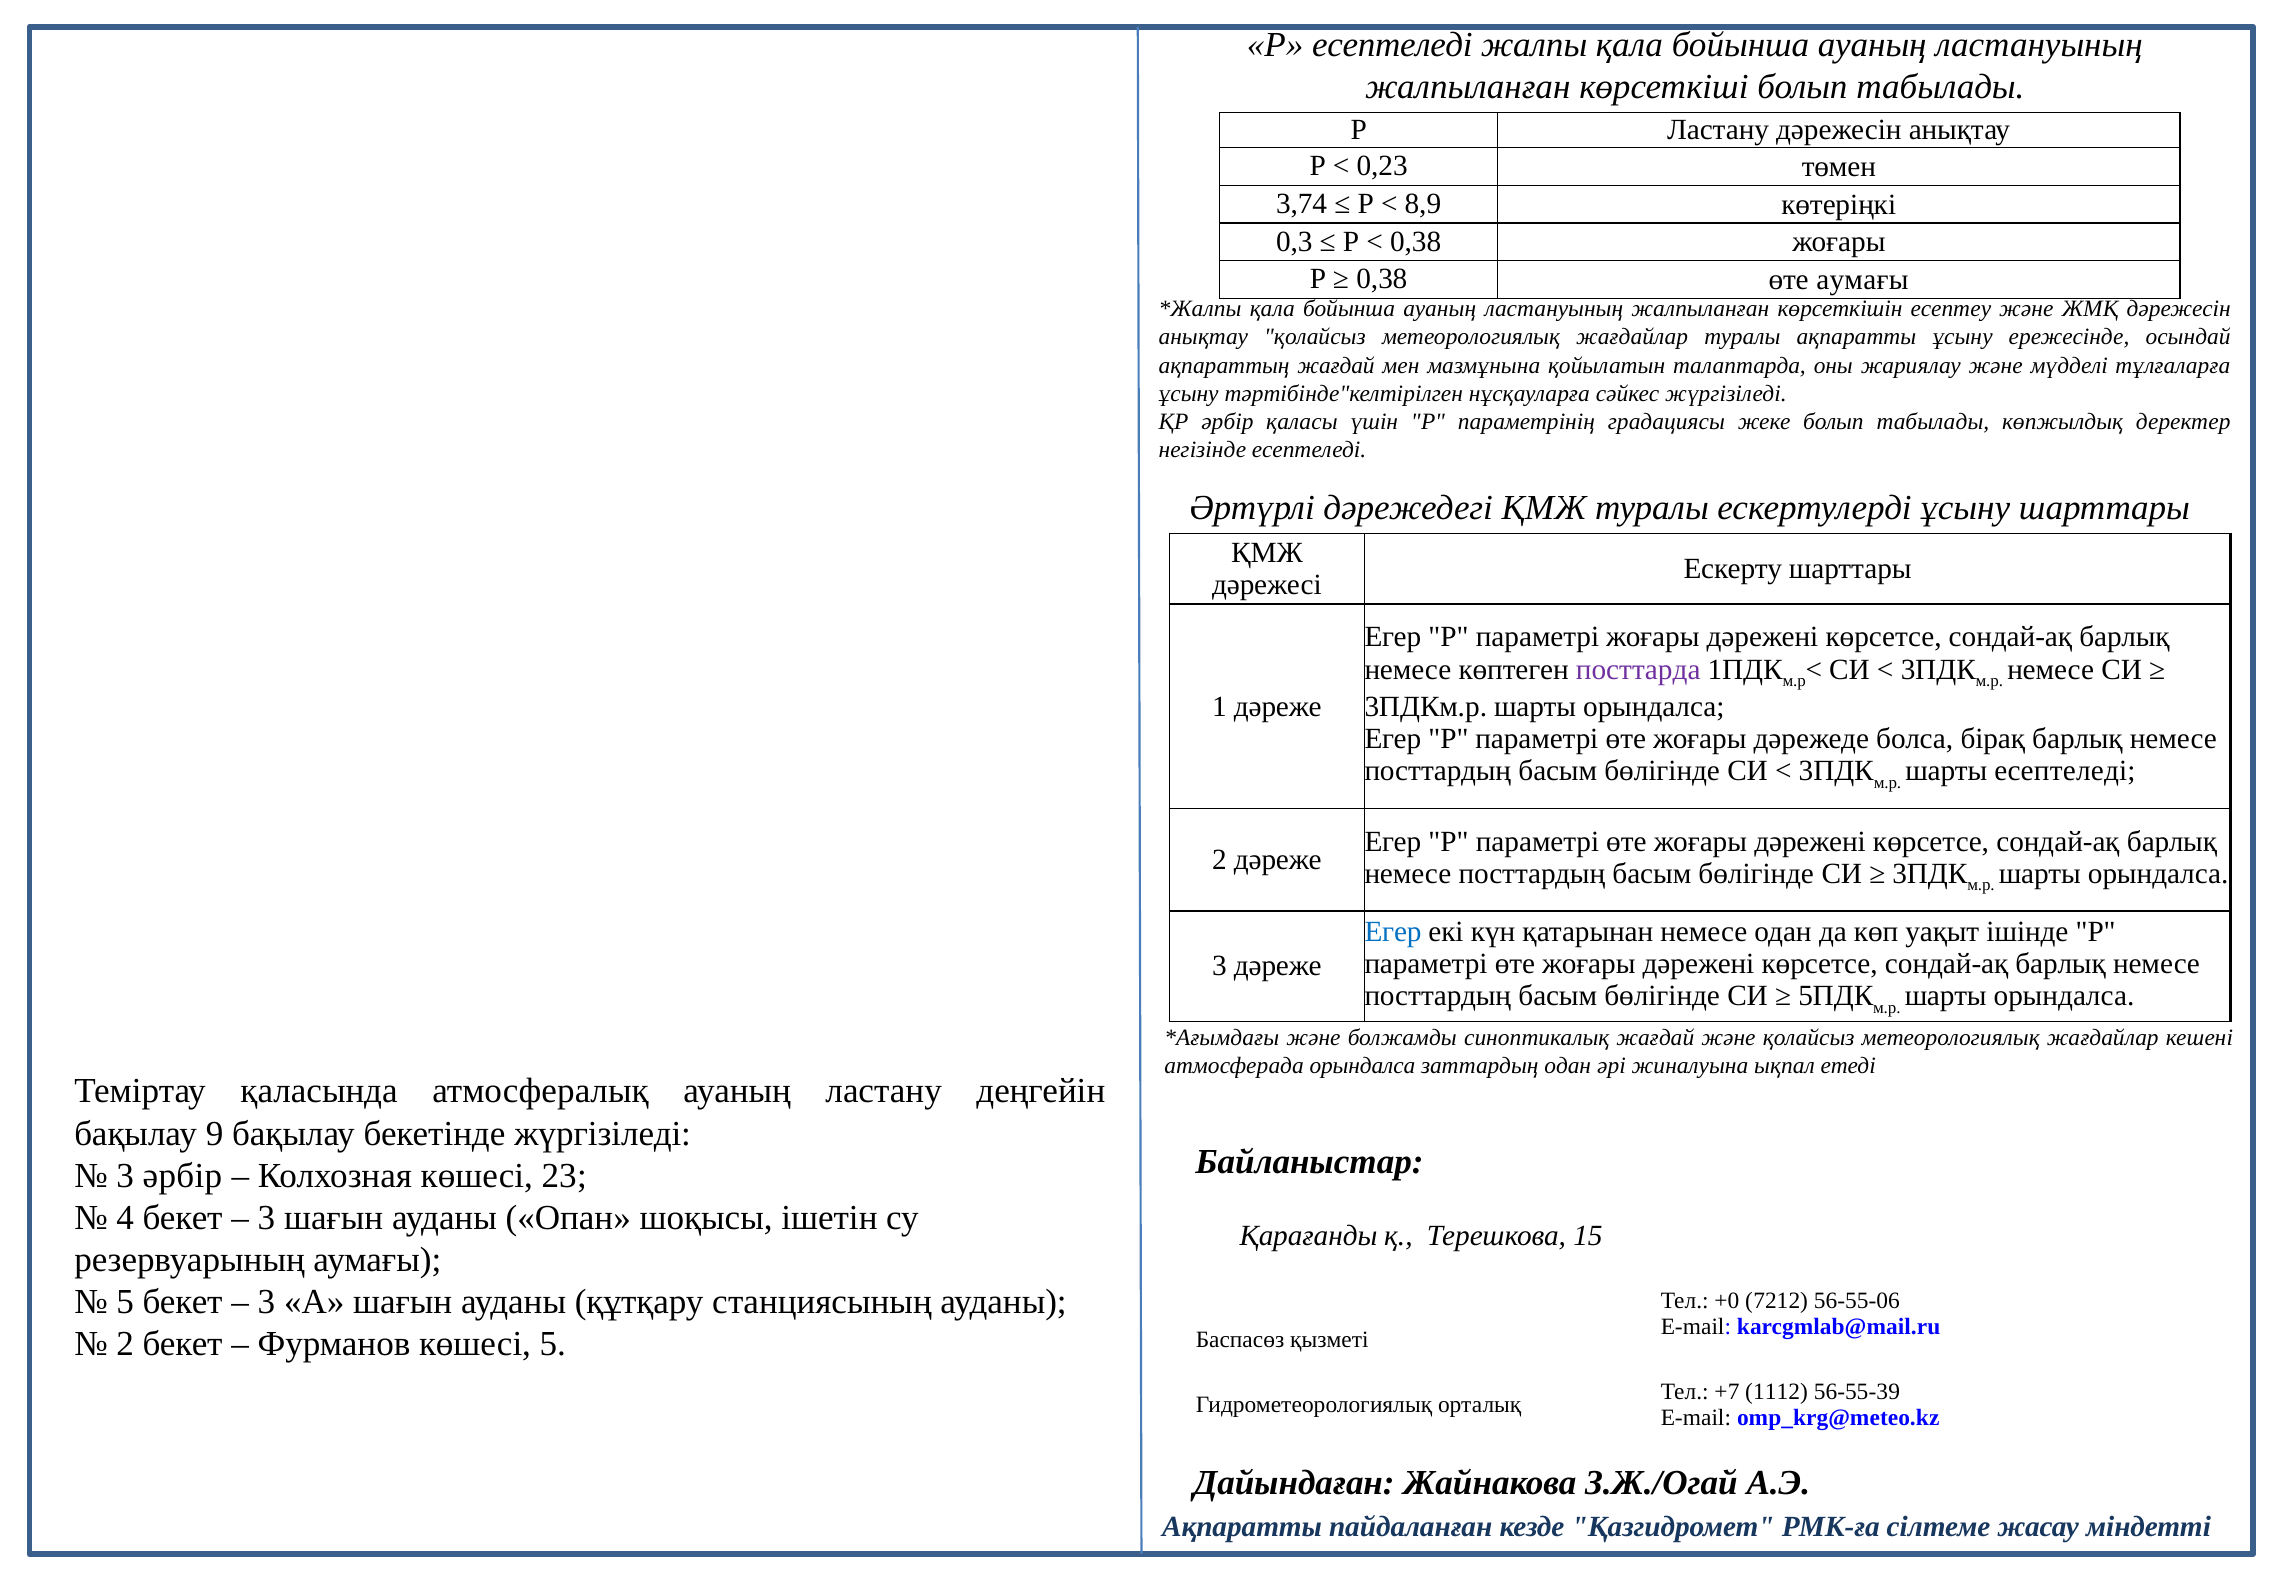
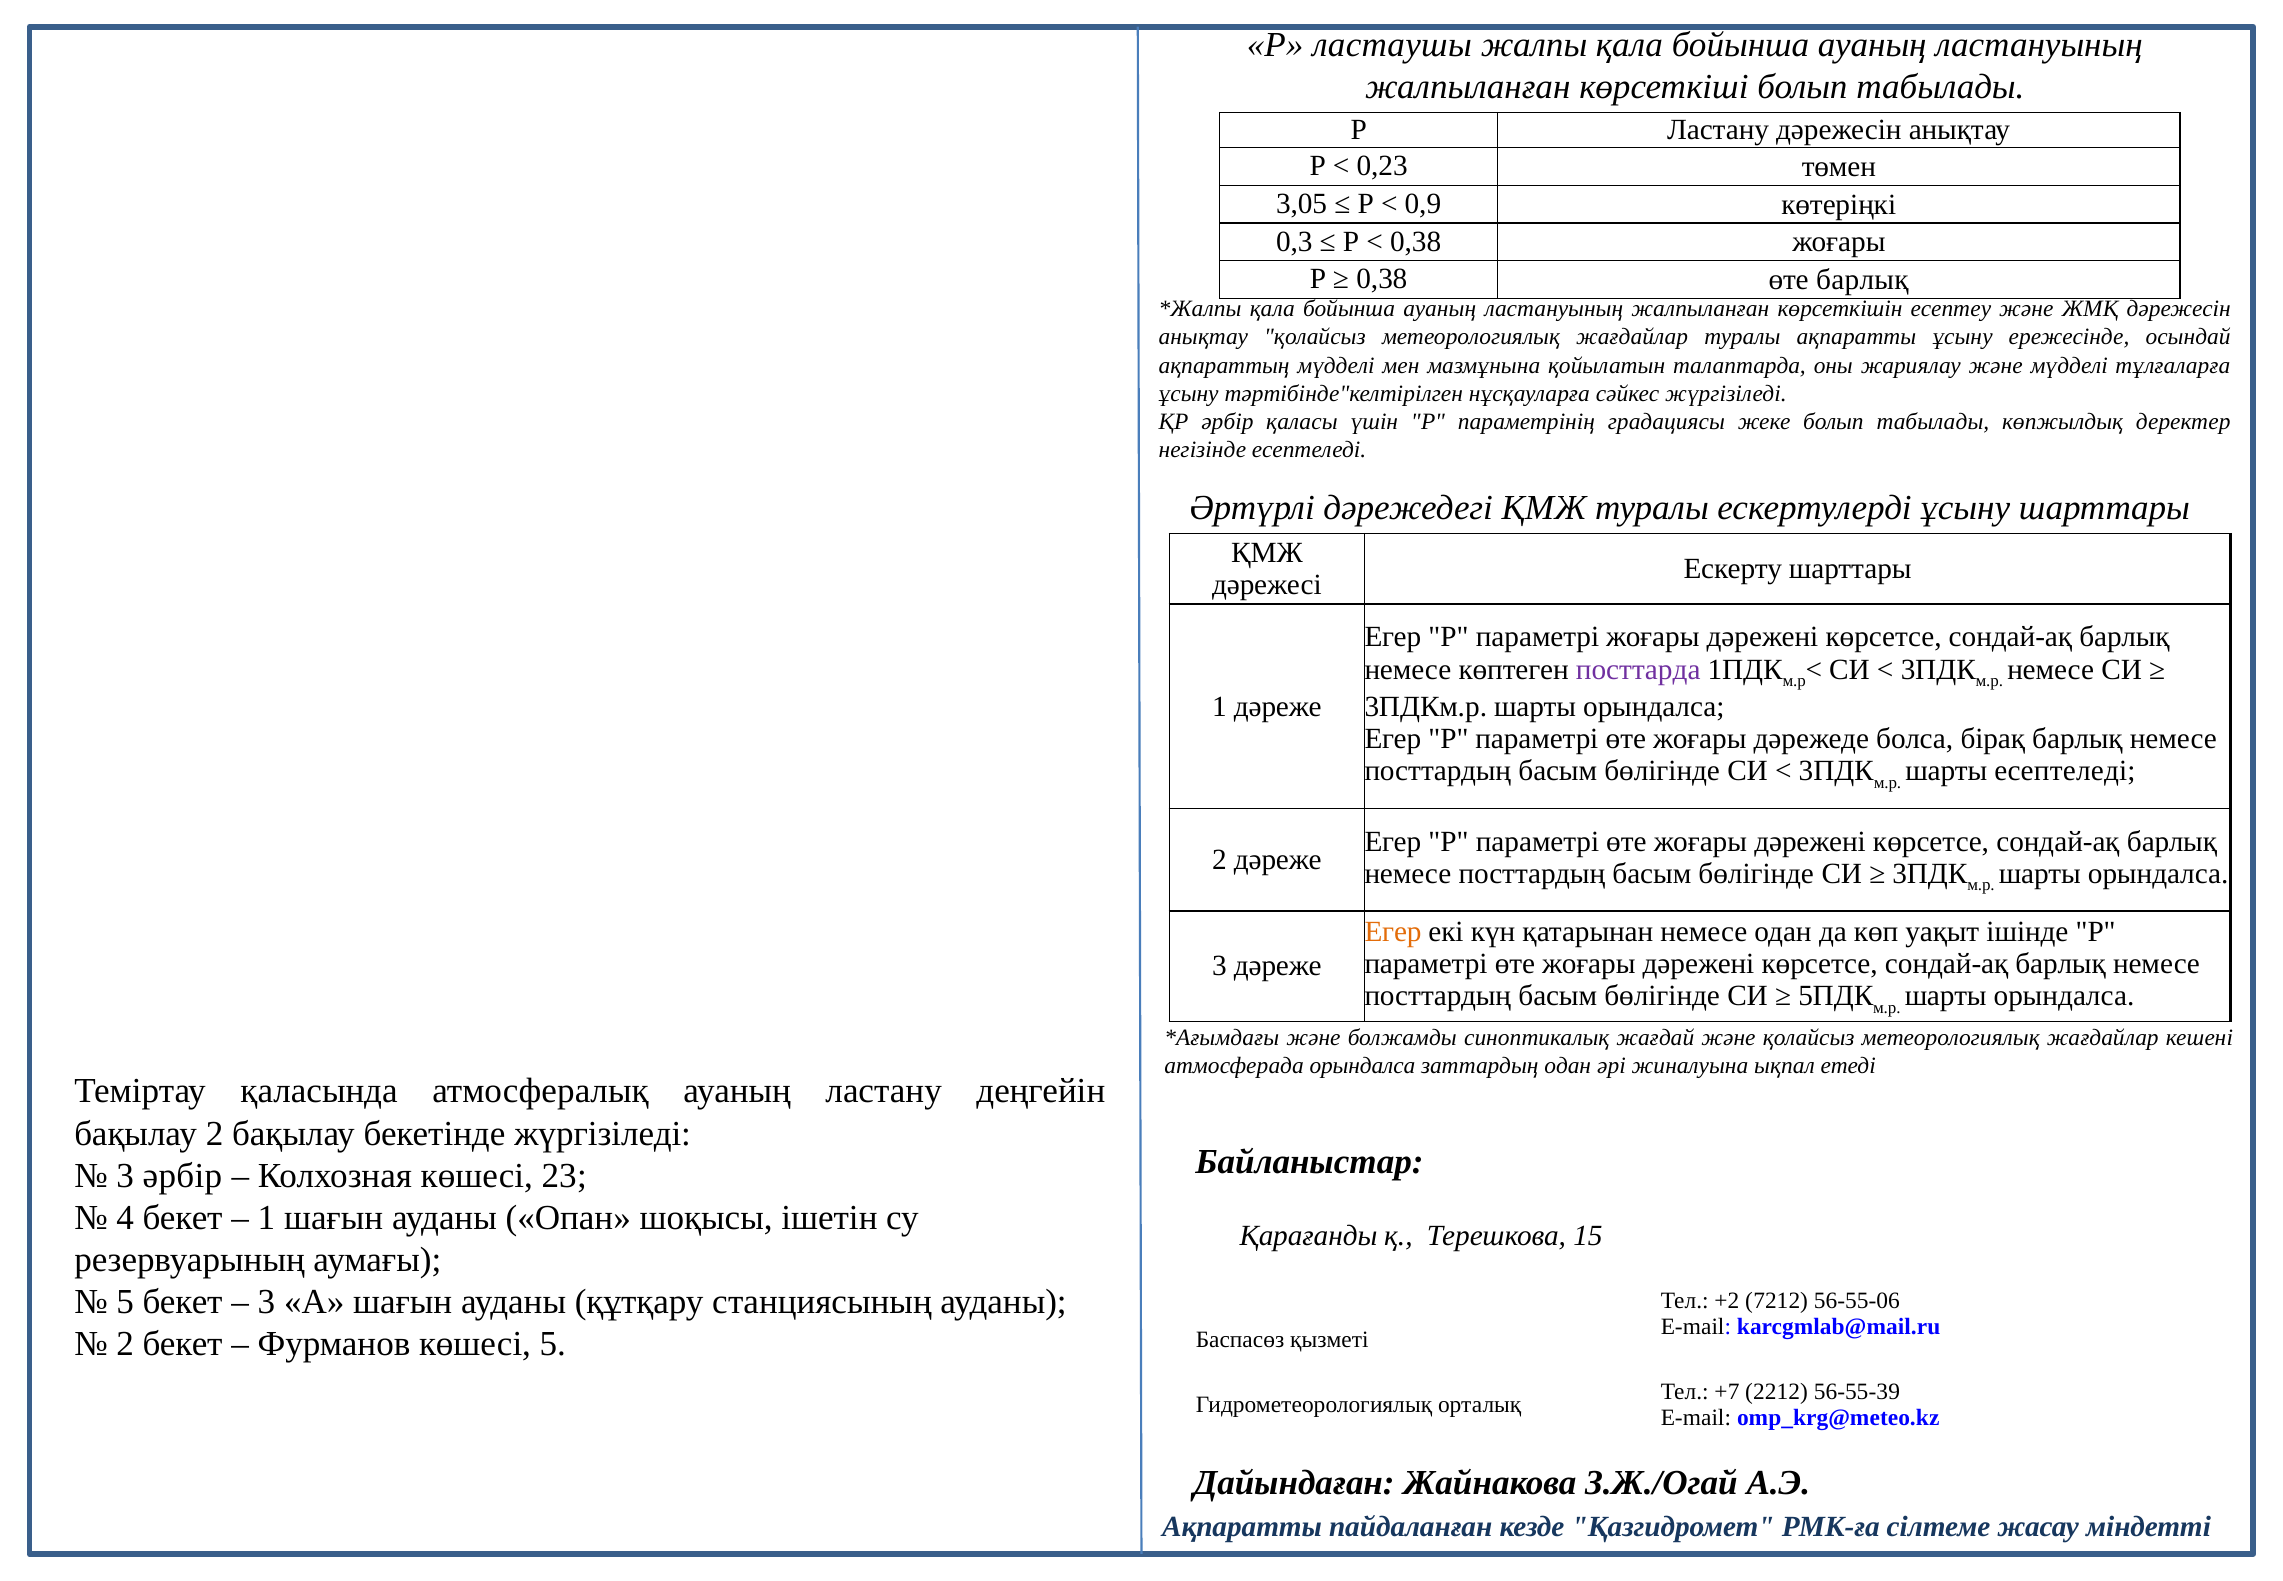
Р есептеледі: есептеледі -> ластаушы
3,74: 3,74 -> 3,05
8,9: 8,9 -> 0,9
өте аумағы: аумағы -> барлық
ақпараттың жағдай: жағдай -> мүдделі
Егер at (1393, 931) colour: blue -> orange
бақылау 9: 9 -> 2
3 at (266, 1217): 3 -> 1
+0: +0 -> +2
1112: 1112 -> 2212
